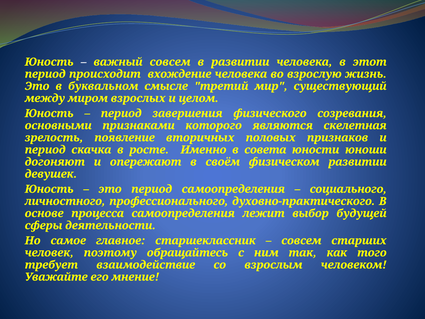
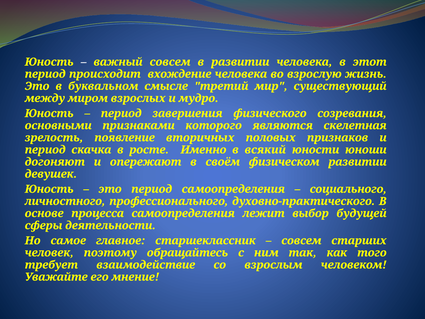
целом: целом -> мудро
совета: совета -> всякий
